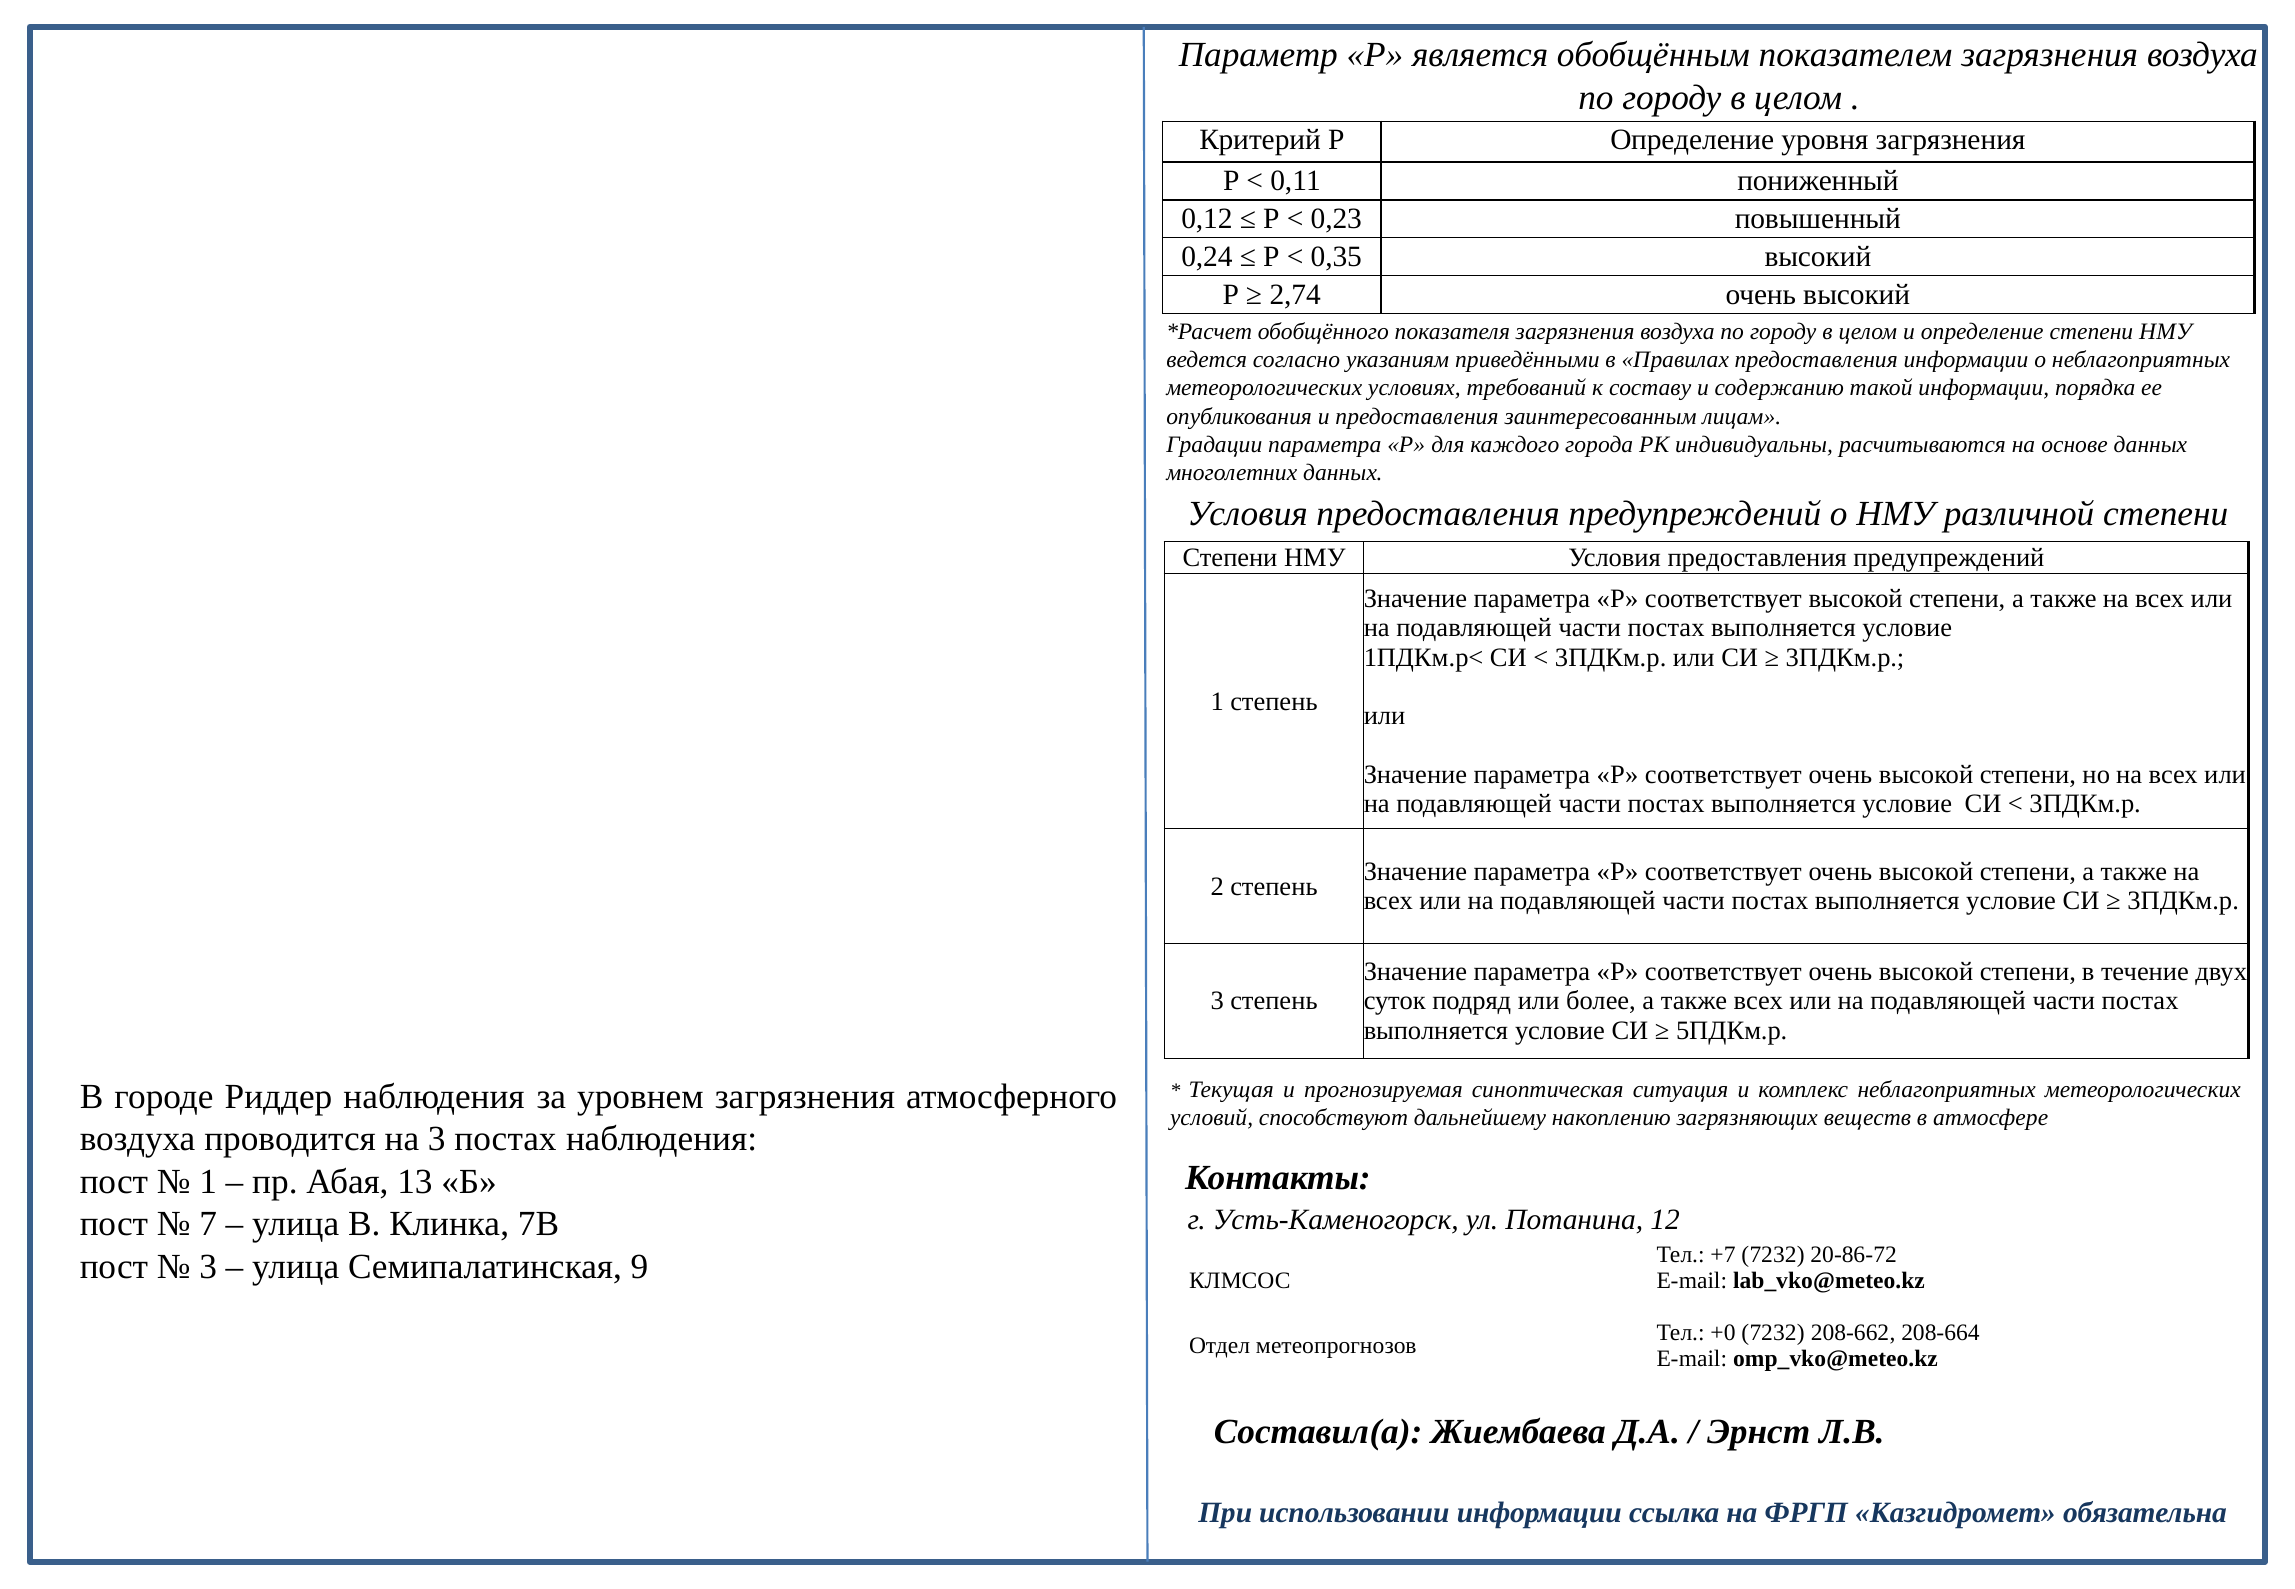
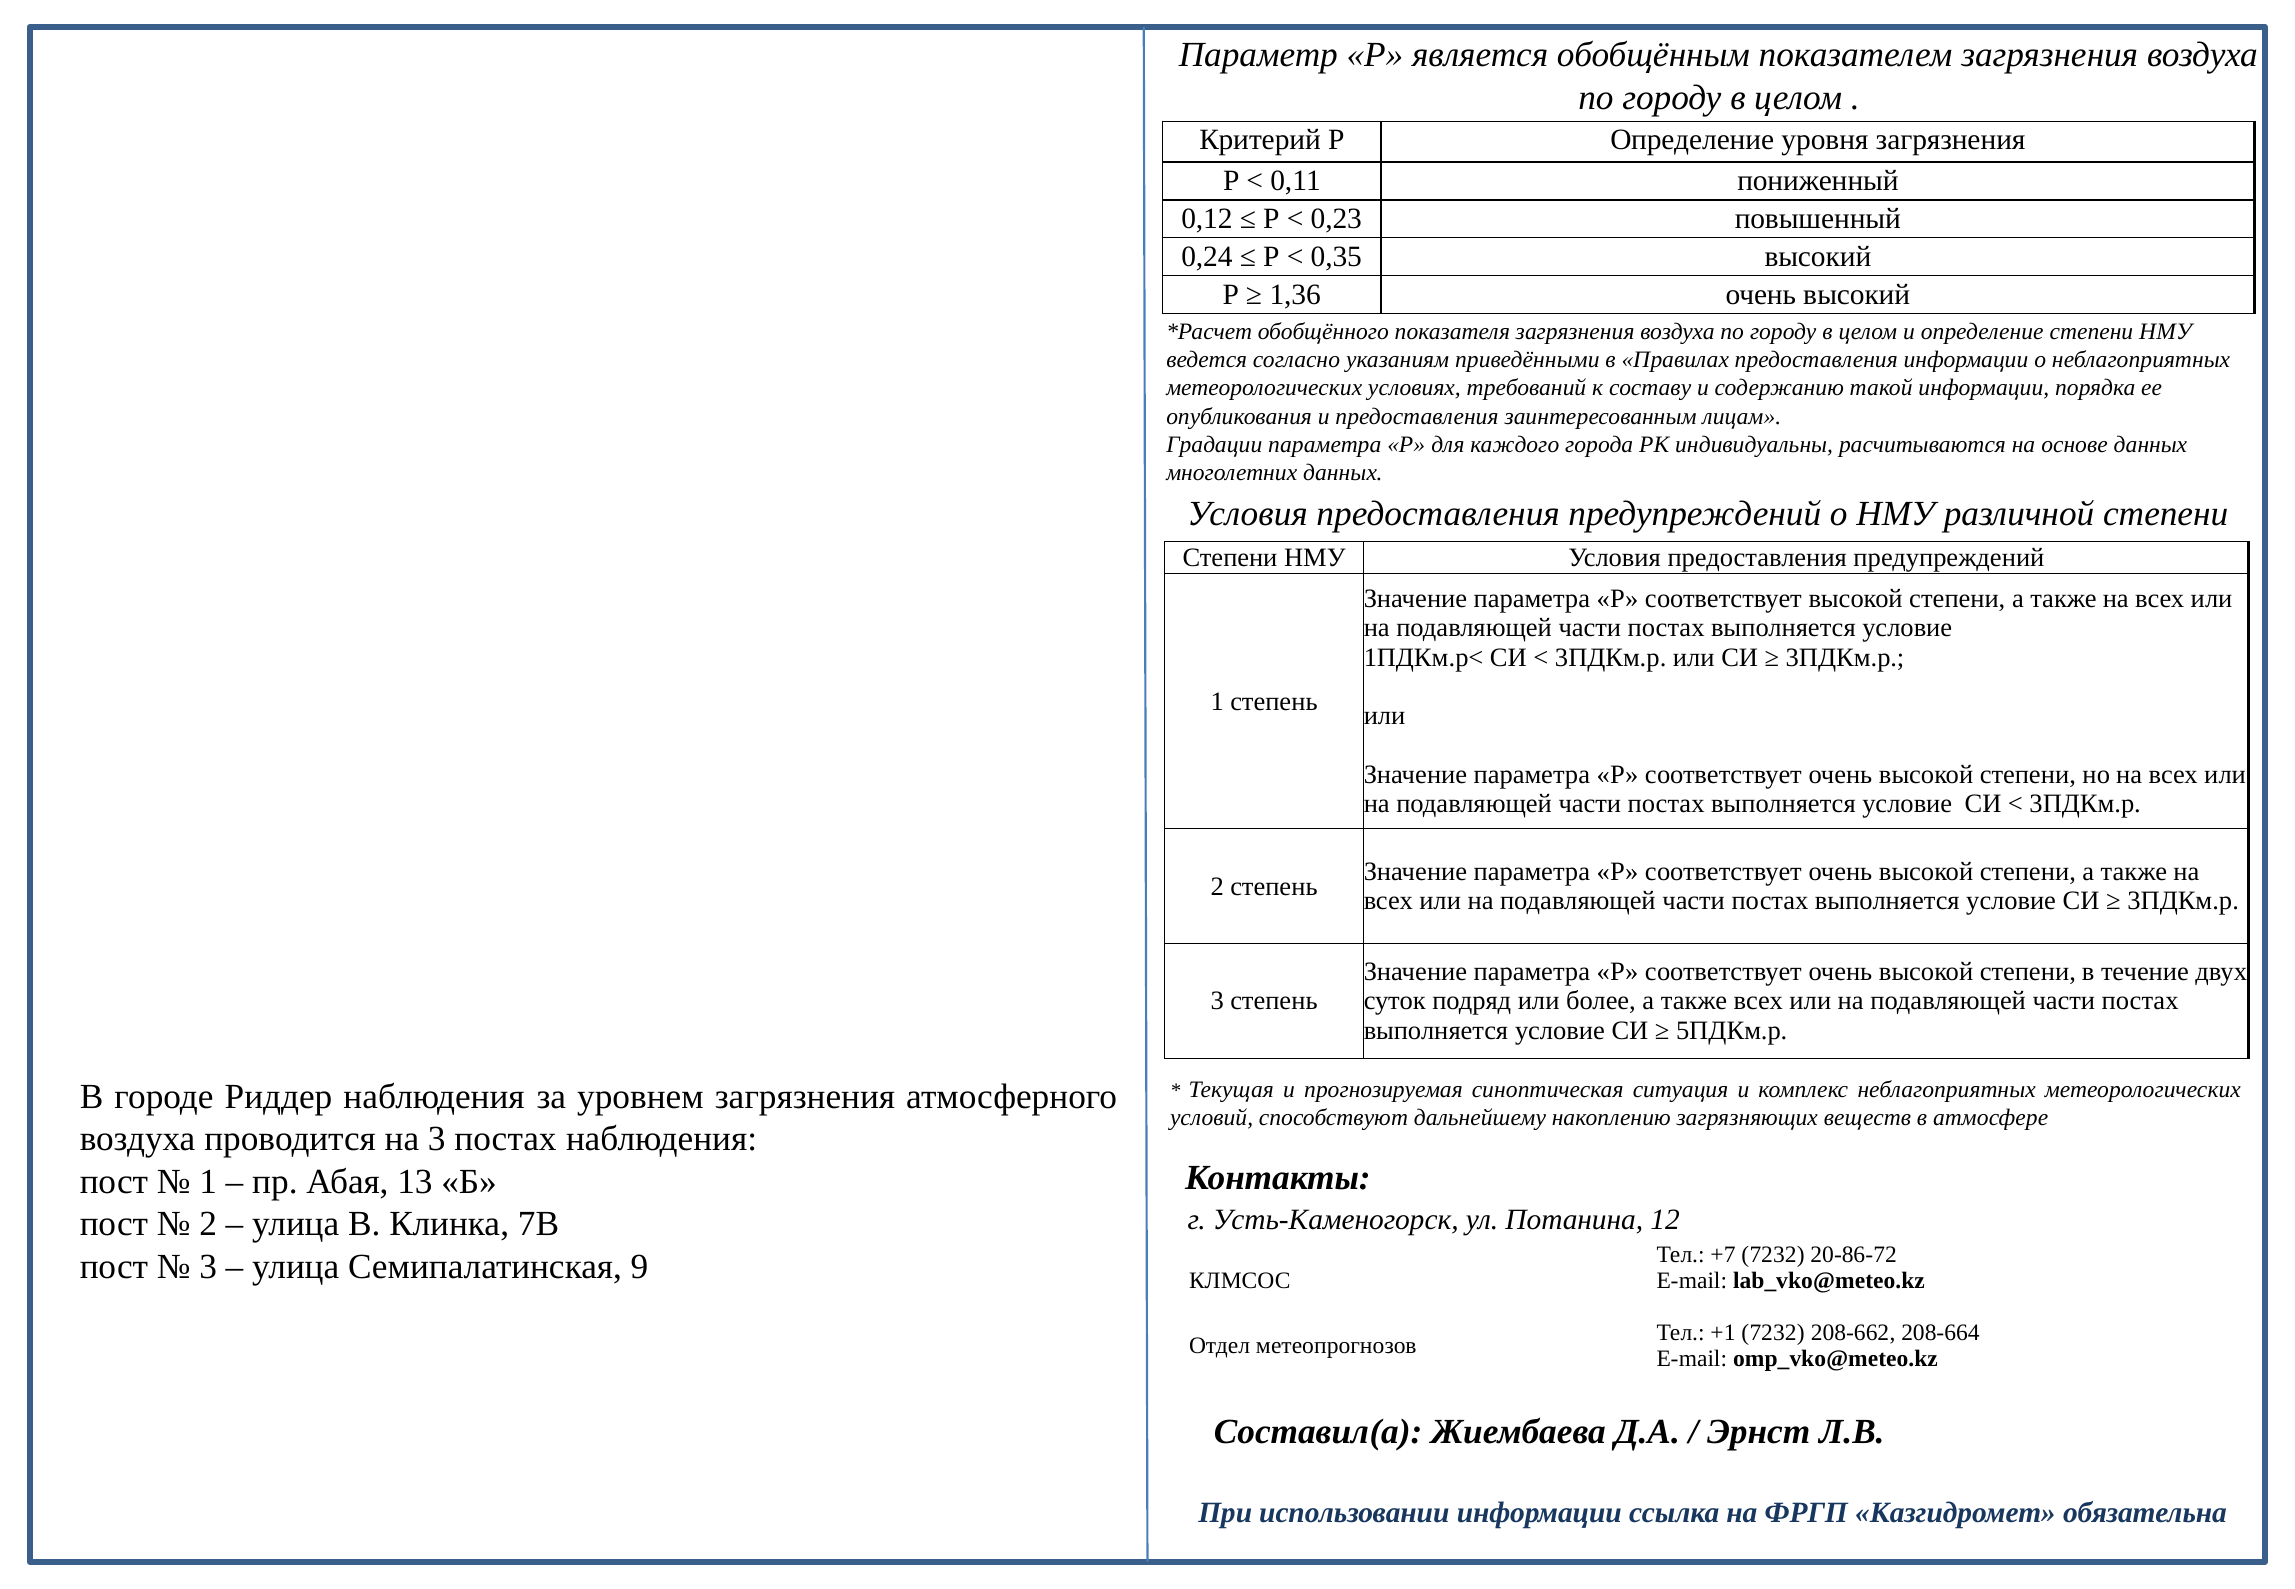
2,74: 2,74 -> 1,36
7 at (208, 1224): 7 -> 2
+0: +0 -> +1
